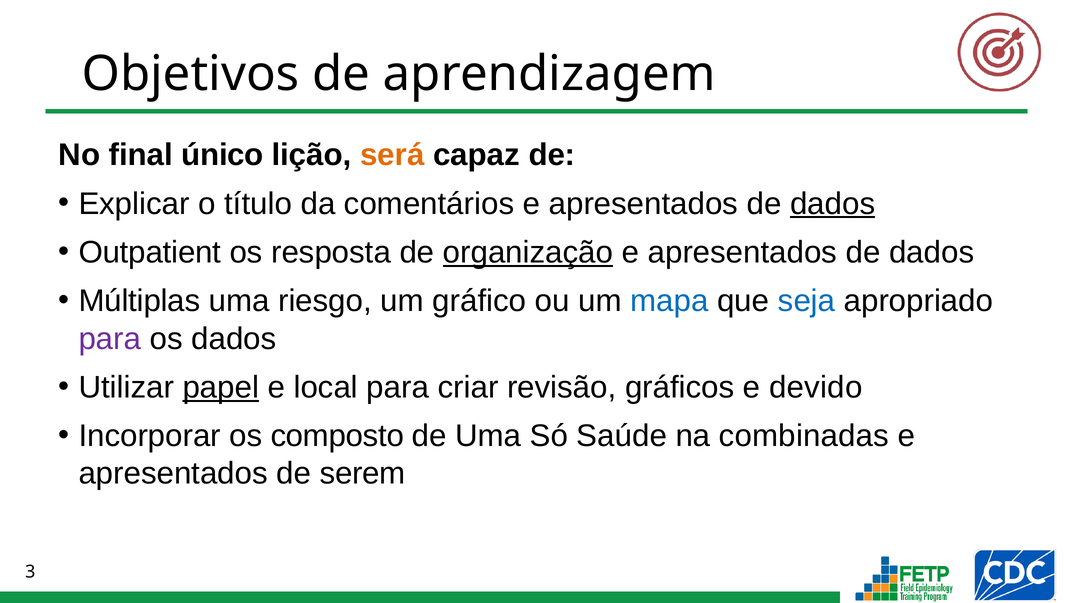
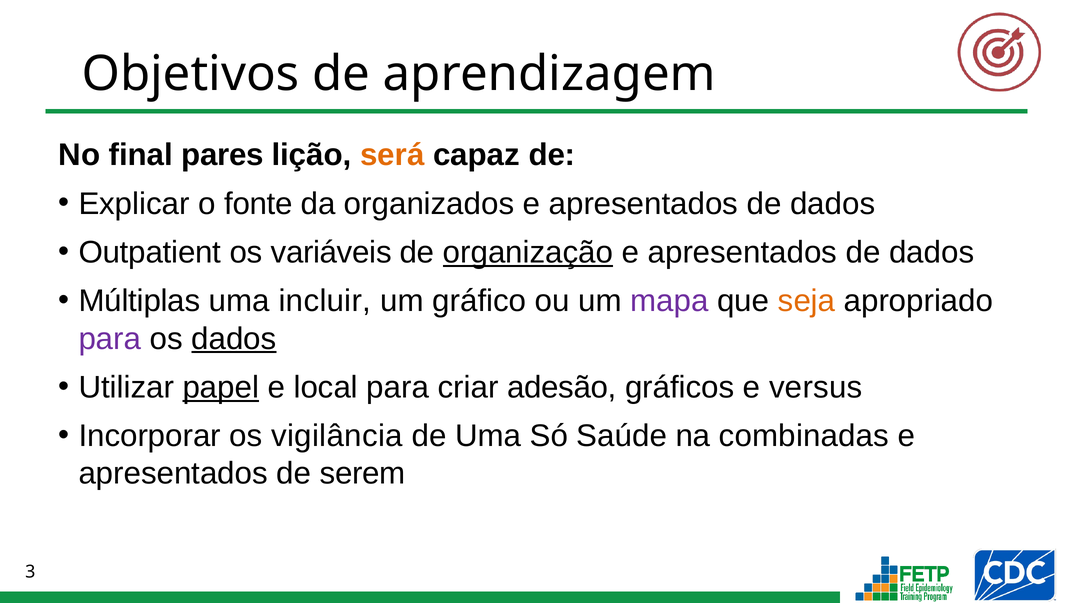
único: único -> pares
título: título -> fonte
comentários: comentários -> organizados
dados at (833, 204) underline: present -> none
resposta: resposta -> variáveis
riesgo: riesgo -> incluir
mapa colour: blue -> purple
seja colour: blue -> orange
dados at (234, 339) underline: none -> present
revisão: revisão -> adesão
devido: devido -> versus
composto: composto -> vigilância
